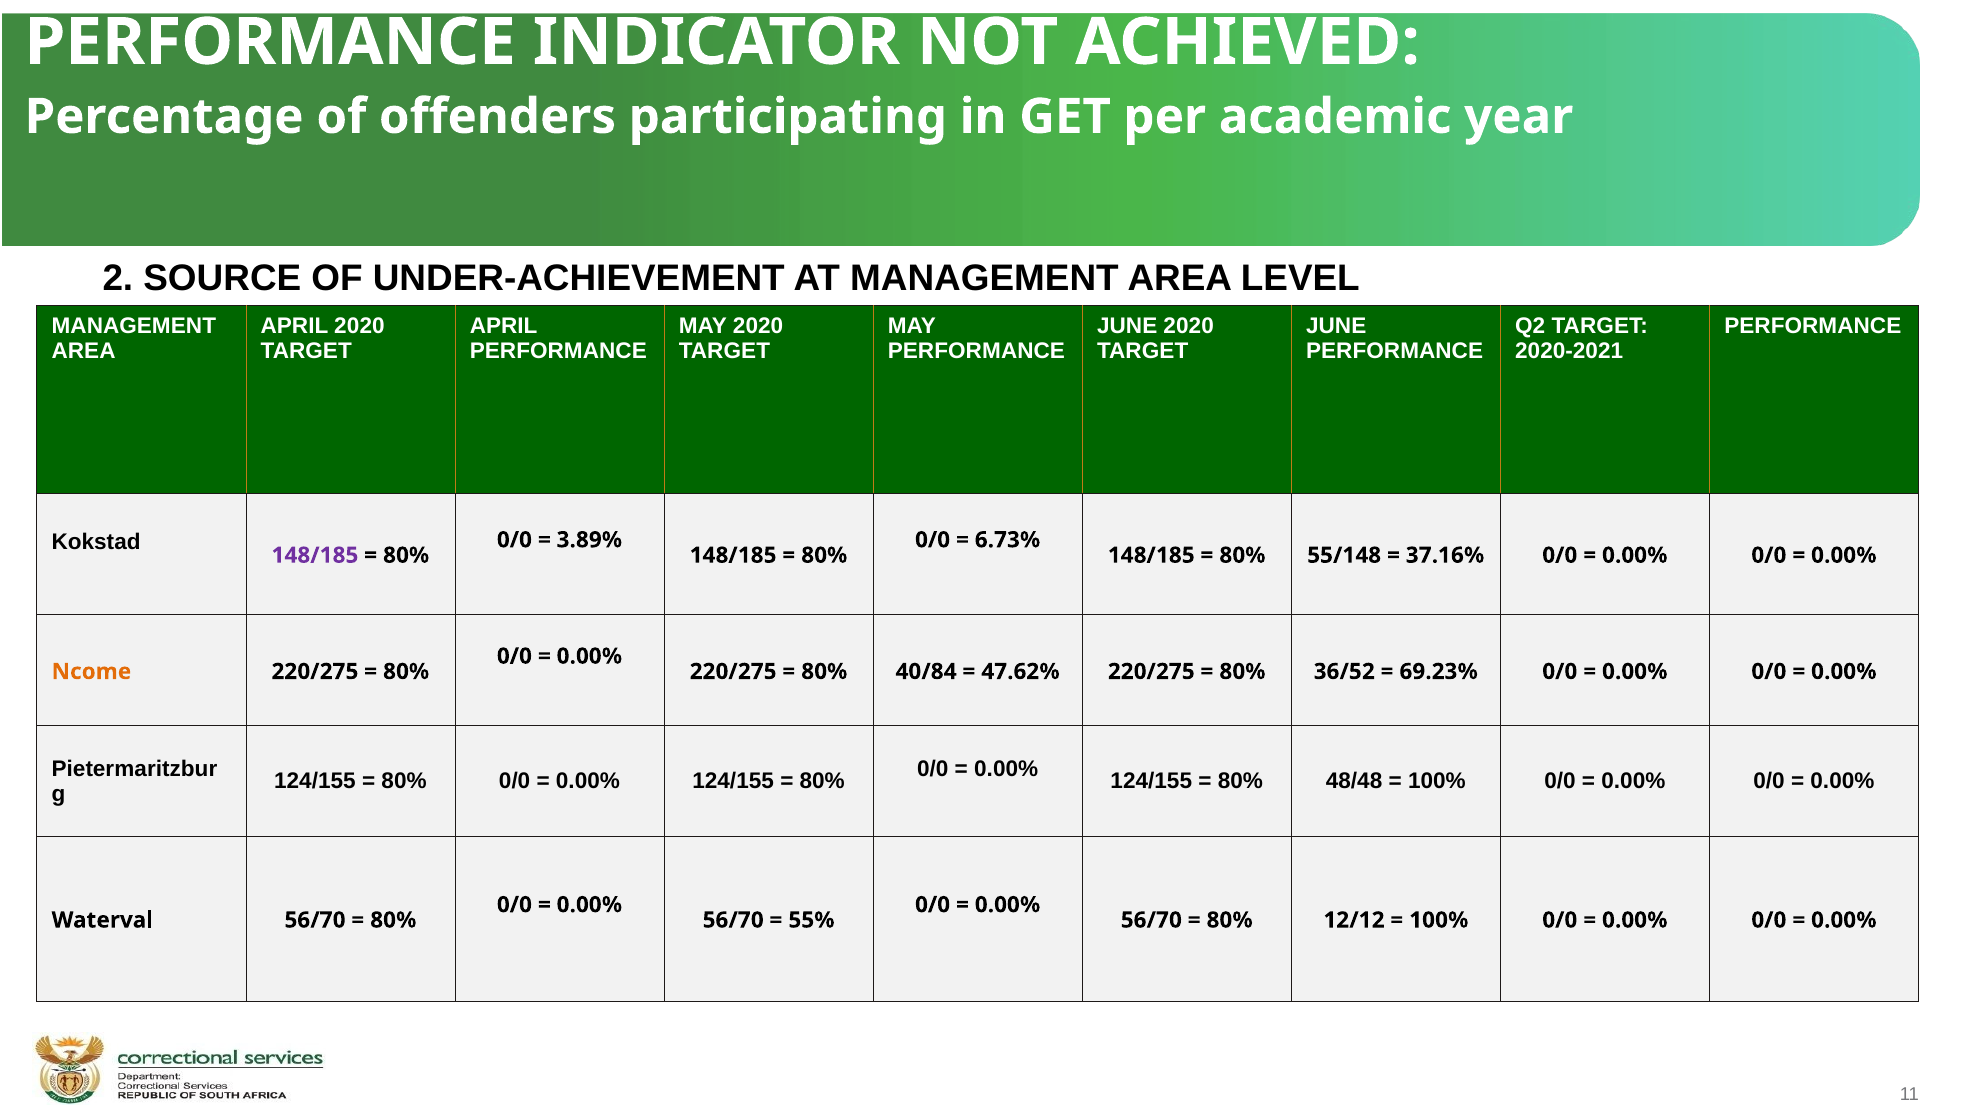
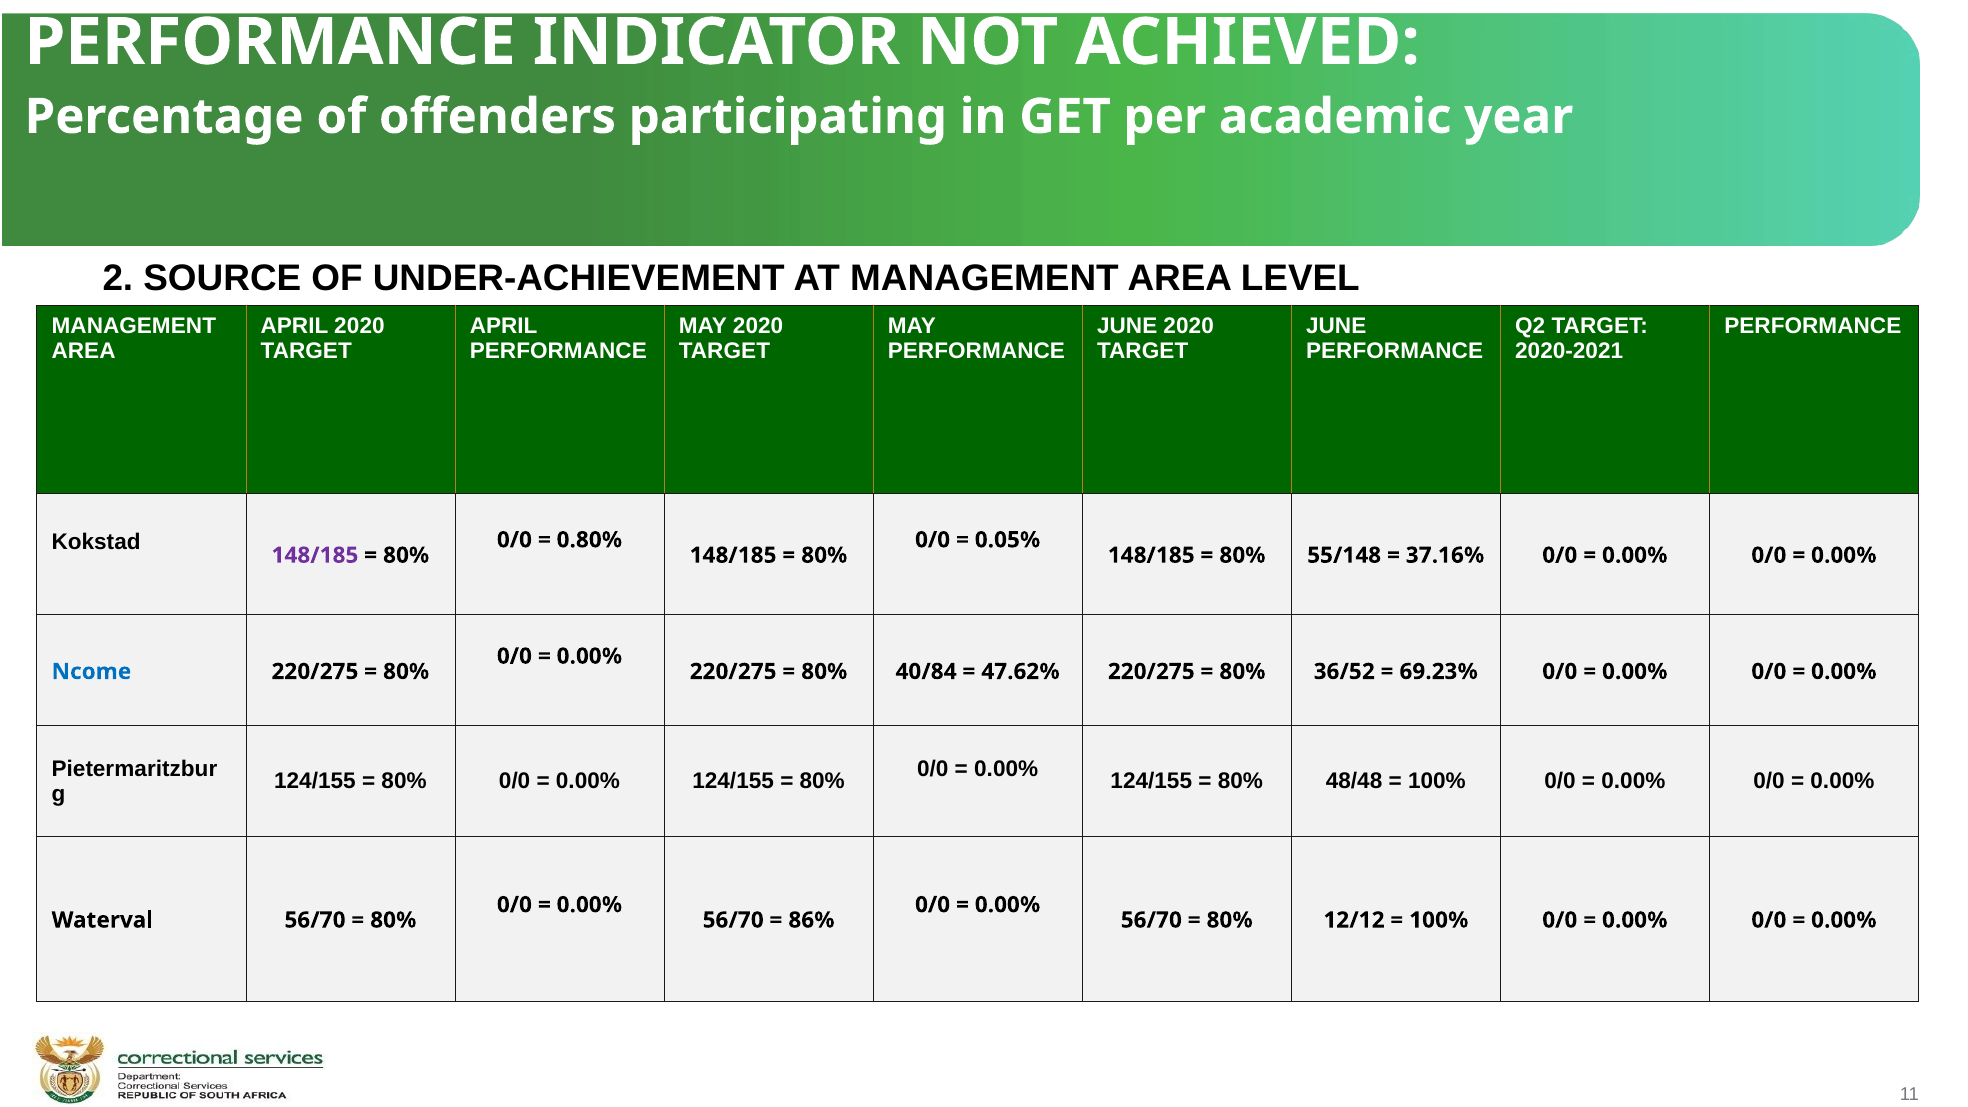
3.89%: 3.89% -> 0.80%
6.73%: 6.73% -> 0.05%
Ncome colour: orange -> blue
55%: 55% -> 86%
